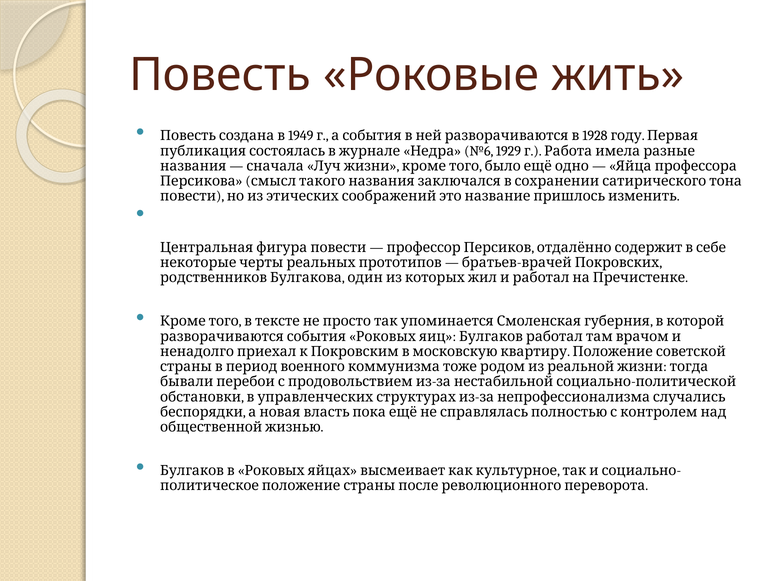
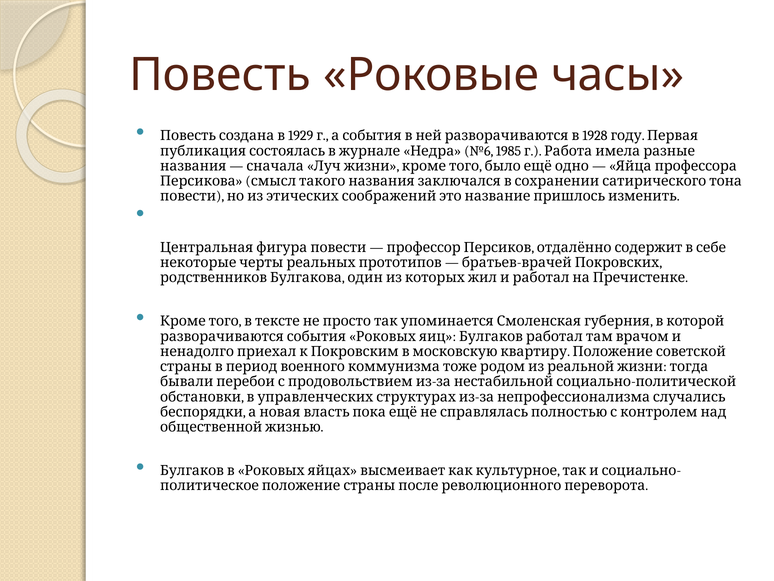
жить: жить -> часы
1949: 1949 -> 1929
1929: 1929 -> 1985
